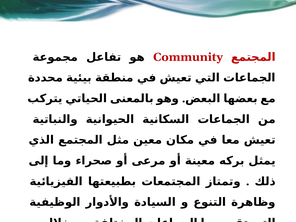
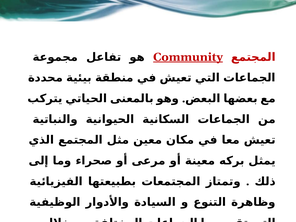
Community underline: none -> present
